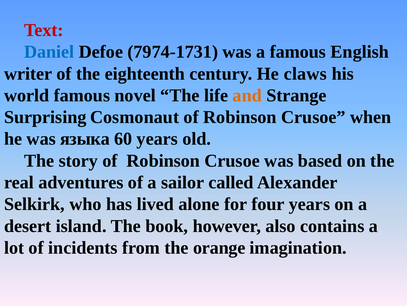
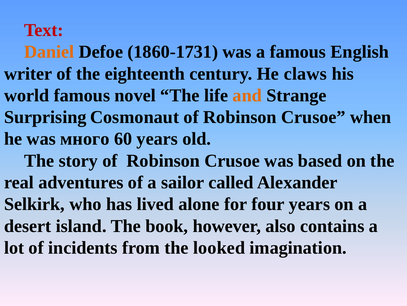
Daniel colour: blue -> orange
7974-1731: 7974-1731 -> 1860-1731
языка: языка -> много
orange: orange -> looked
